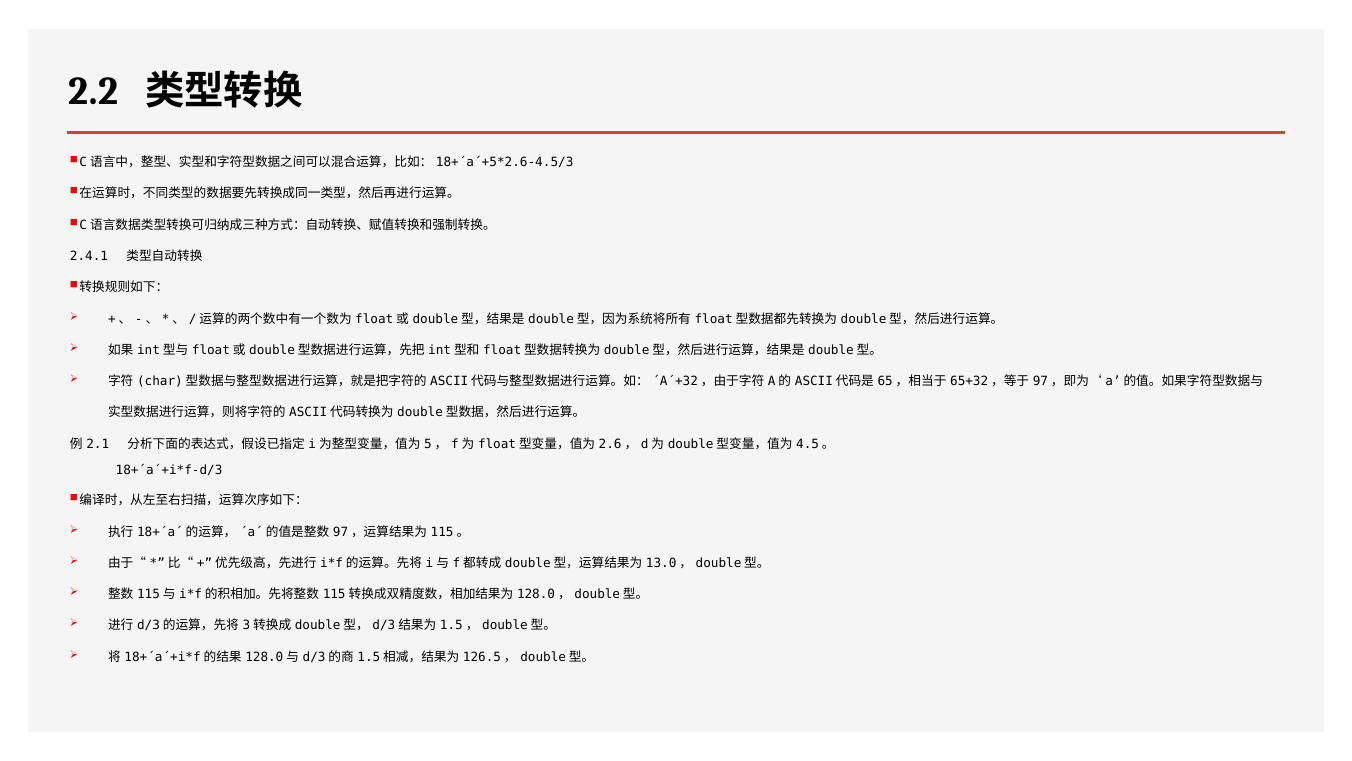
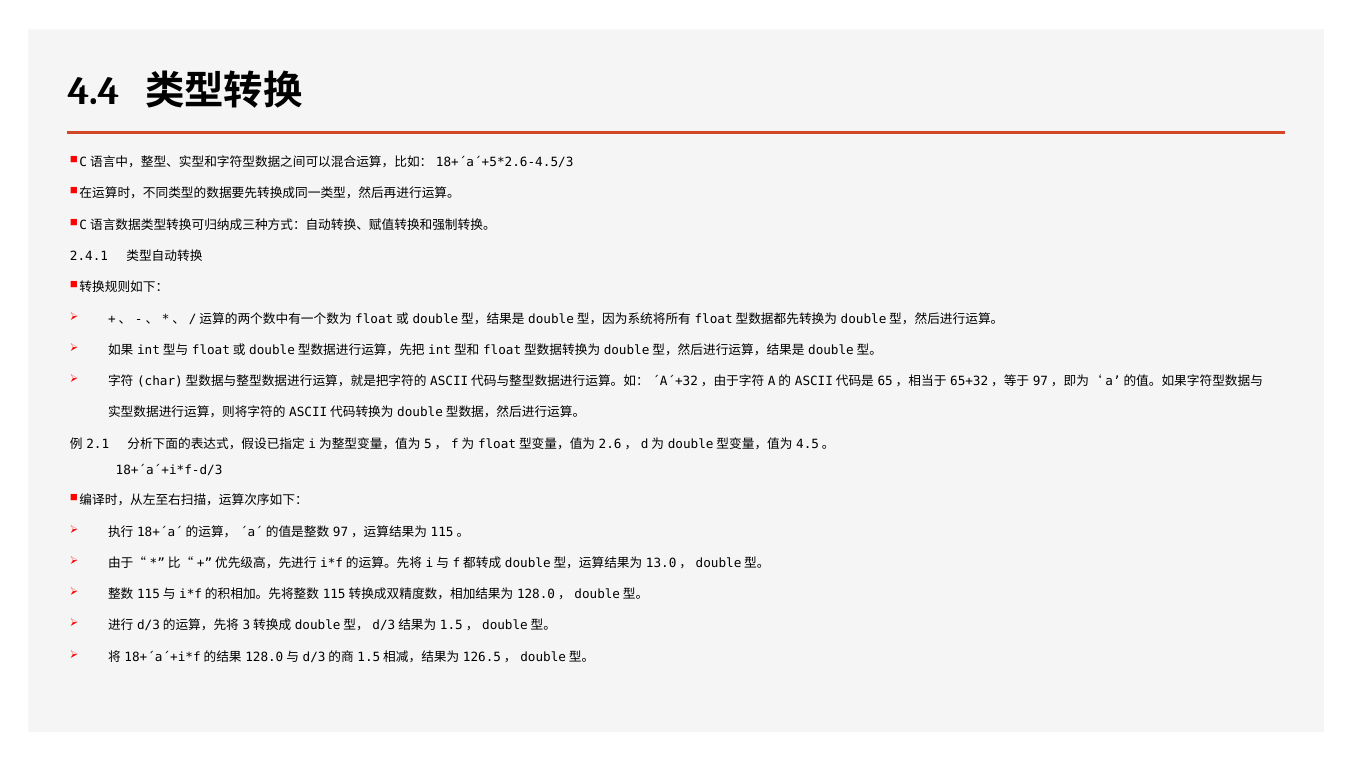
2.2: 2.2 -> 4.4
